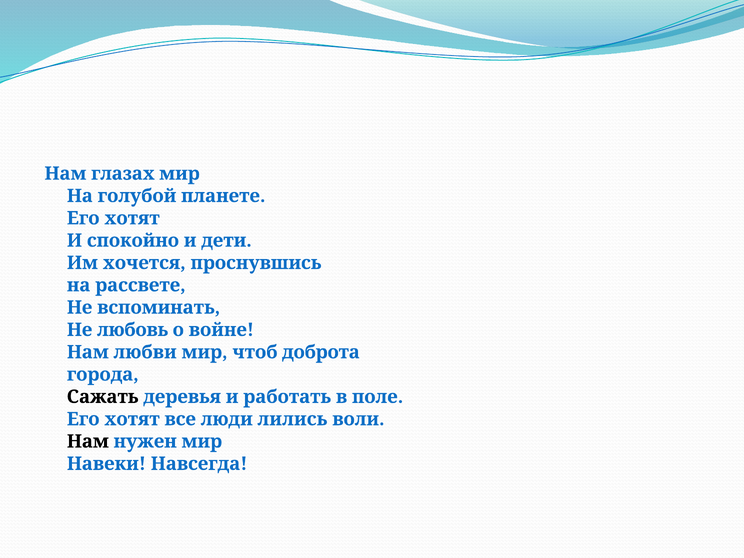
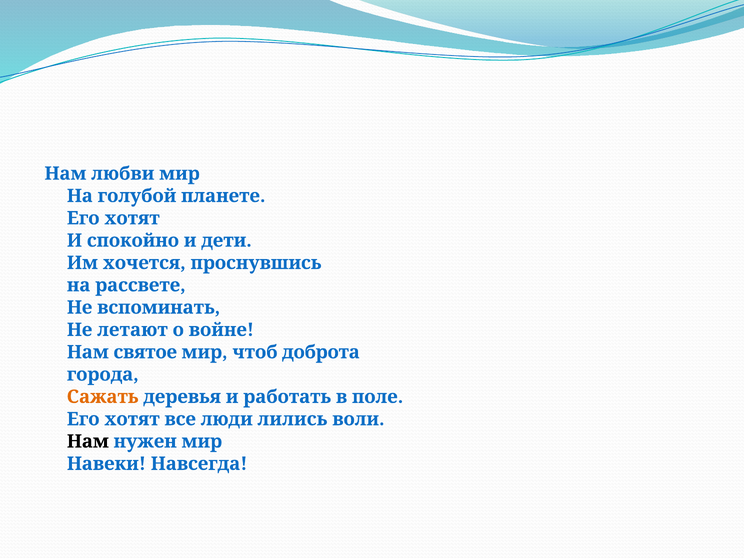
глазах: глазах -> любви
любовь: любовь -> летают
любви: любви -> святое
Сажать colour: black -> orange
